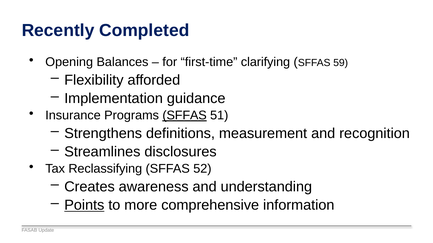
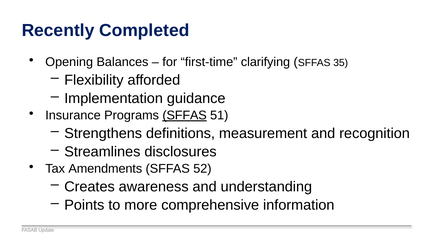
59: 59 -> 35
Reclassifying: Reclassifying -> Amendments
Points underline: present -> none
